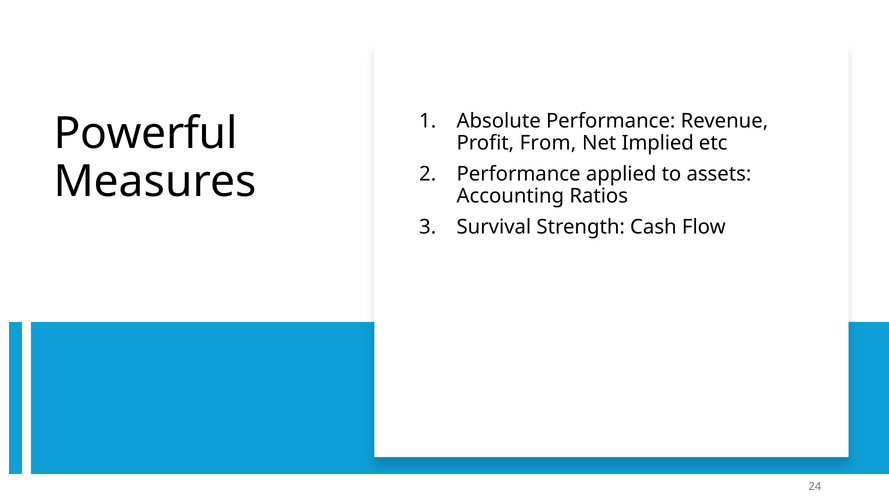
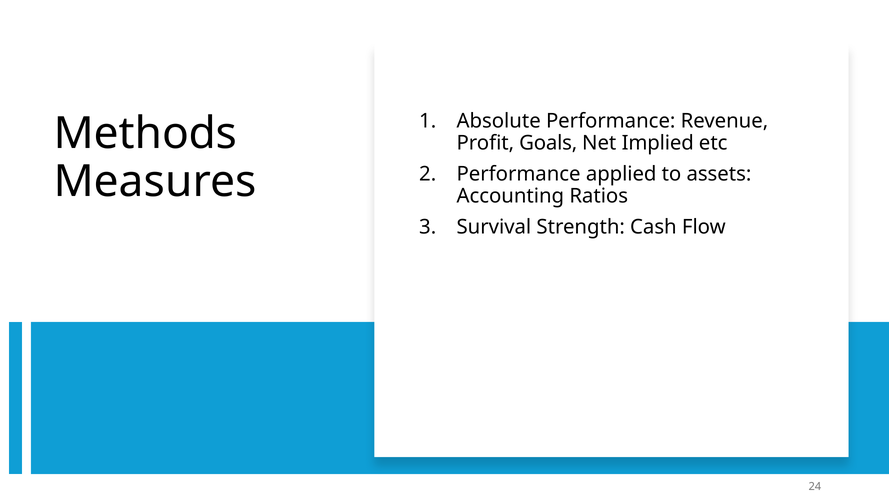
Powerful: Powerful -> Methods
From: From -> Goals
